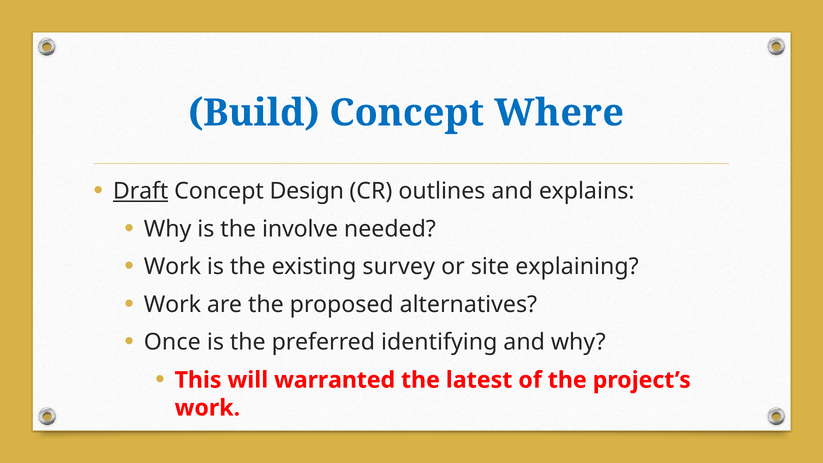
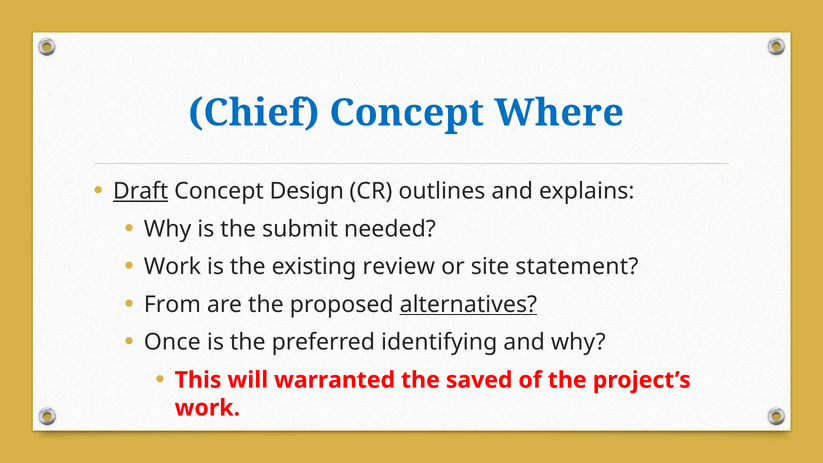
Build: Build -> Chief
involve: involve -> submit
survey: survey -> review
explaining: explaining -> statement
Work at (172, 305): Work -> From
alternatives underline: none -> present
latest: latest -> saved
